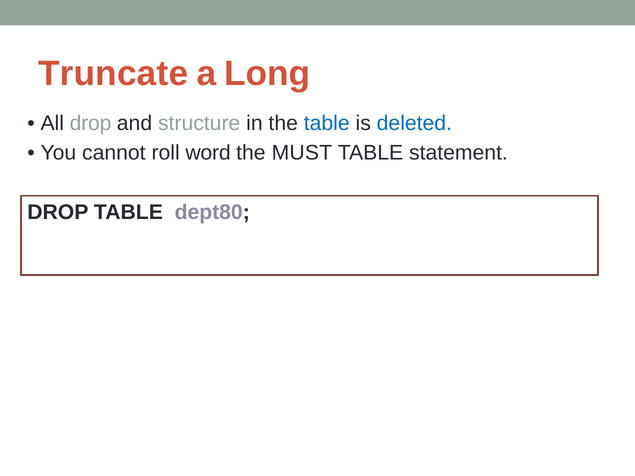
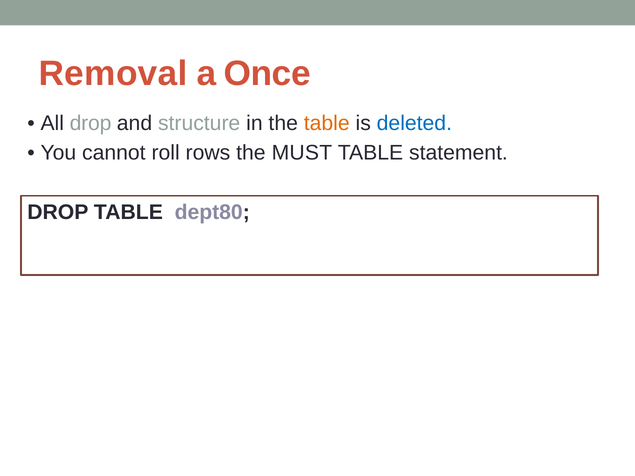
Truncate: Truncate -> Removal
Long: Long -> Once
table at (327, 123) colour: blue -> orange
word: word -> rows
